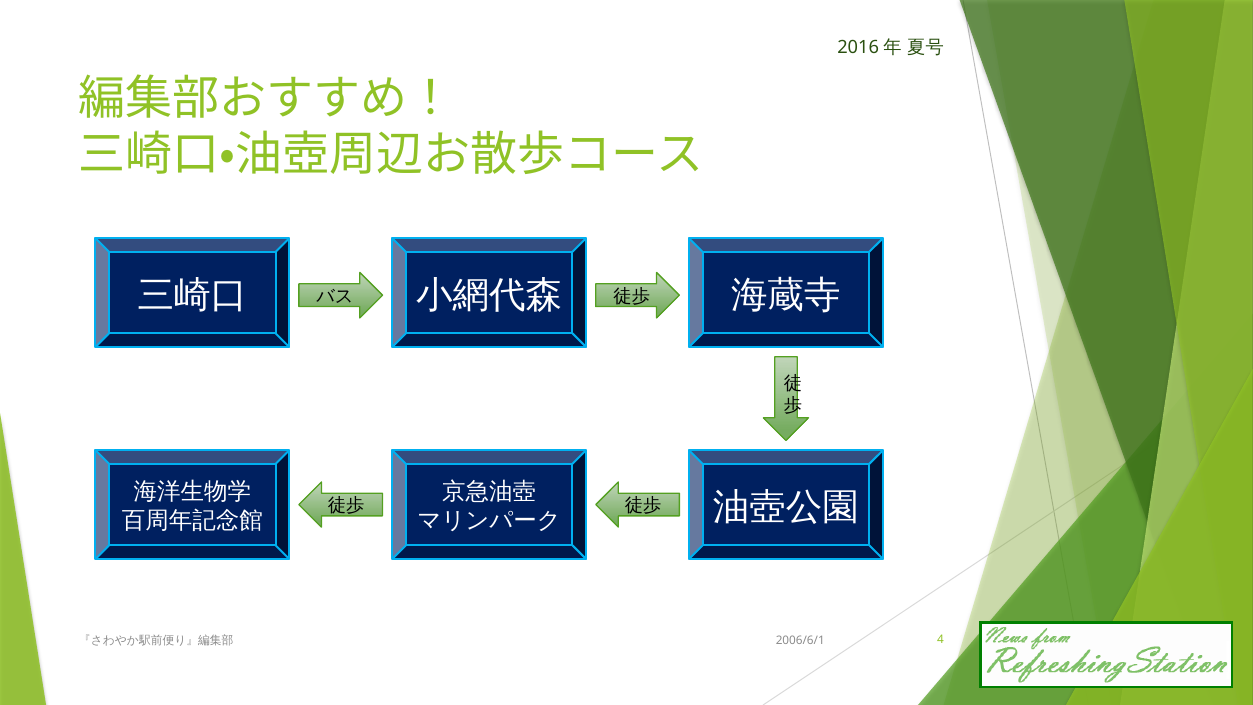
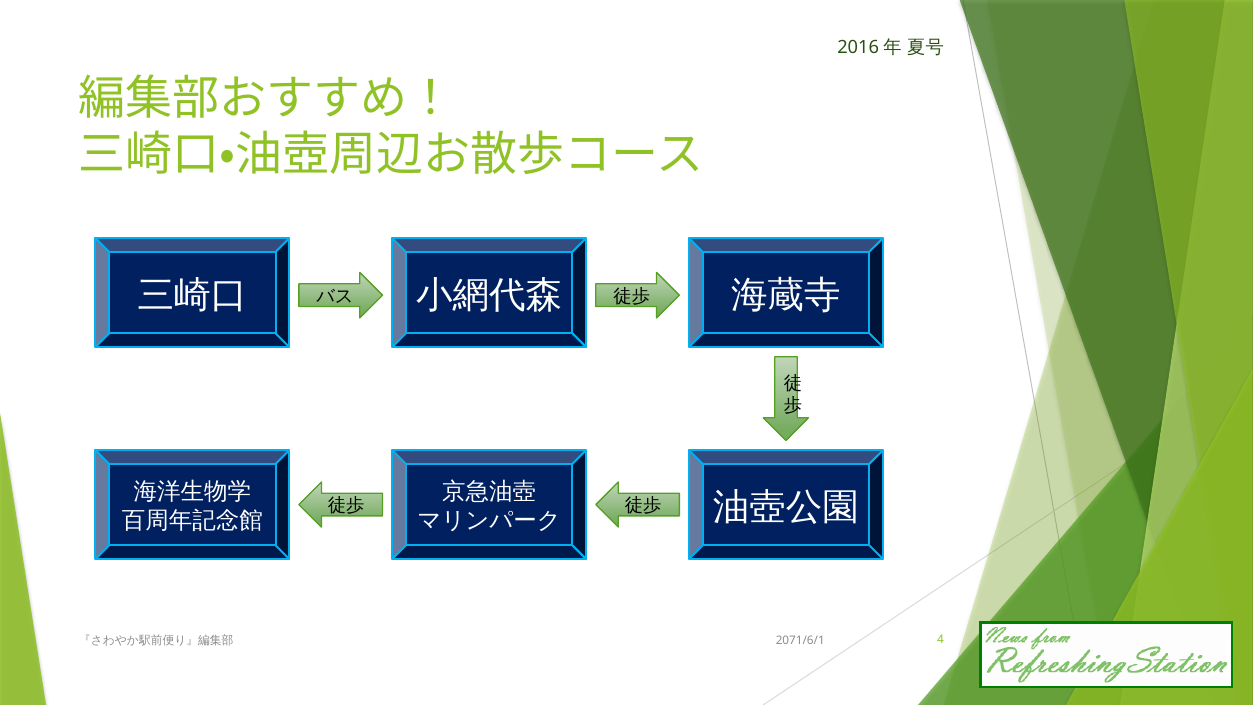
2006/6/1: 2006/6/1 -> 2071/6/1
